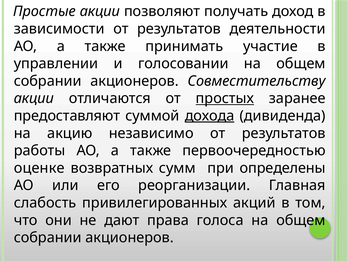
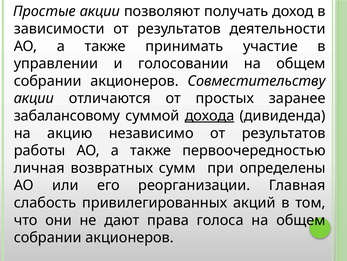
простых underline: present -> none
предоставляют: предоставляют -> забалансовому
оценке: оценке -> личная
